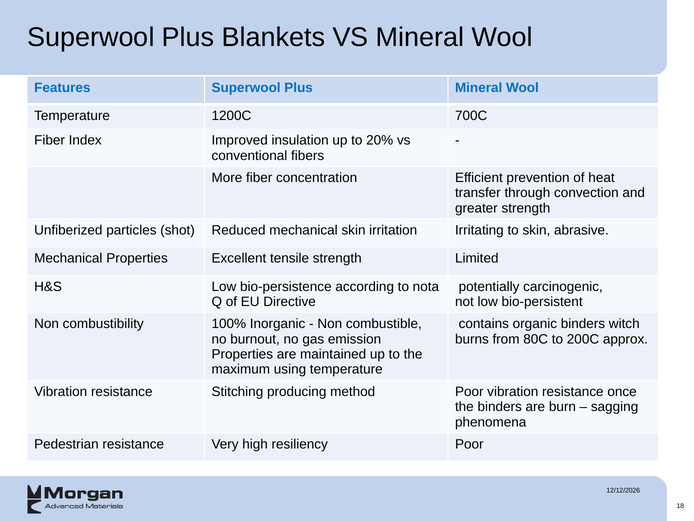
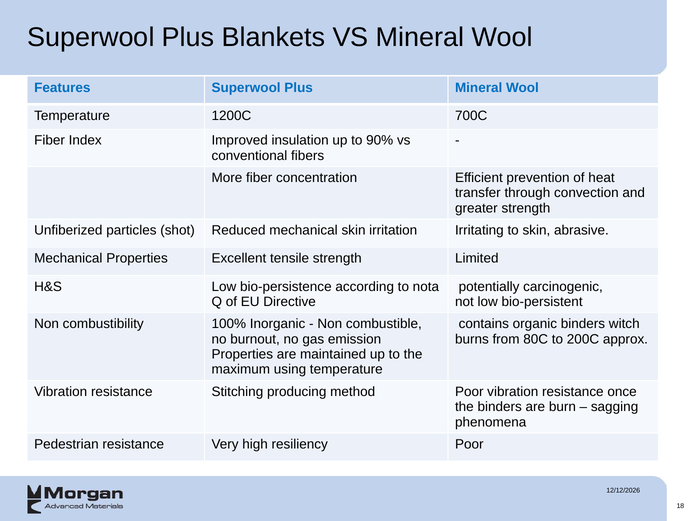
20%: 20% -> 90%
